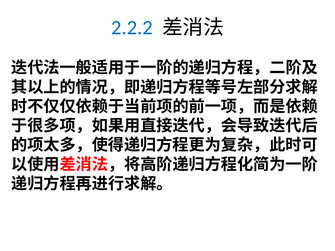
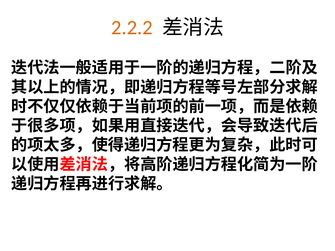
2.2.2 colour: blue -> orange
